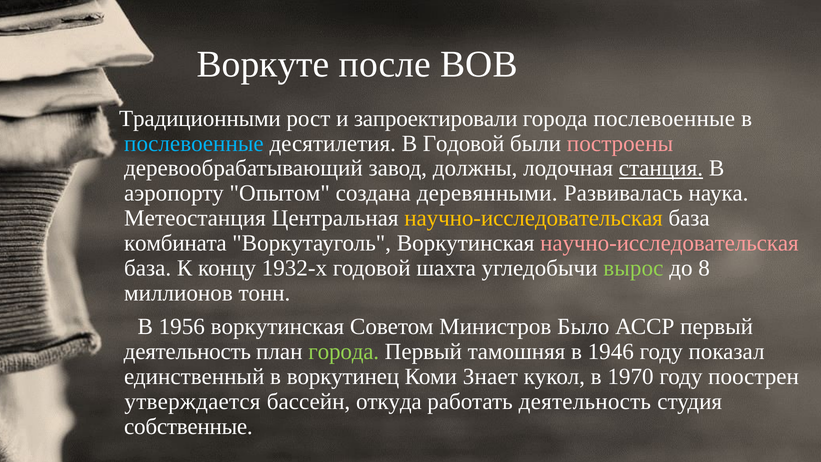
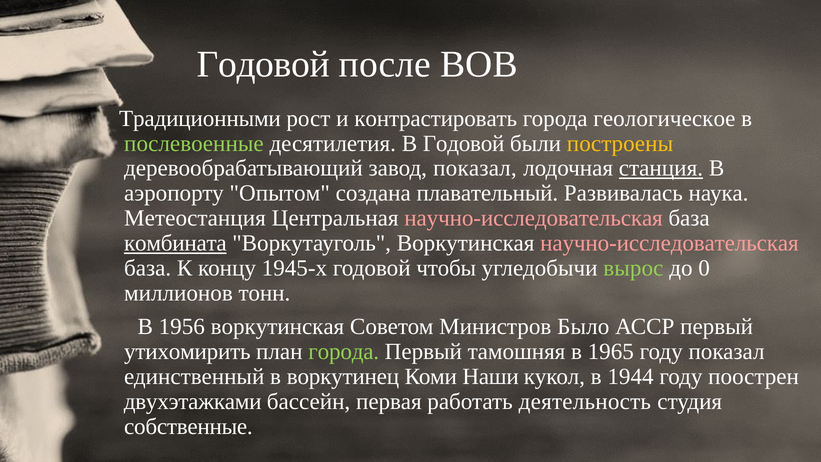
Воркуте at (263, 64): Воркуте -> Годовой
запроектировали: запроектировали -> контрастировать
города послевоенные: послевоенные -> геологическое
послевоенные at (194, 143) colour: light blue -> light green
построены colour: pink -> yellow
завод должны: должны -> показал
деревянными: деревянными -> плавательный
научно-исследовательская at (534, 218) colour: yellow -> pink
комбината underline: none -> present
1932-х: 1932-х -> 1945-х
шахта: шахта -> чтобы
8: 8 -> 0
деятельность at (187, 352): деятельность -> утихомирить
1946: 1946 -> 1965
Знает: Знает -> Наши
1970: 1970 -> 1944
утверждается: утверждается -> двухэтажками
откуда: откуда -> первая
